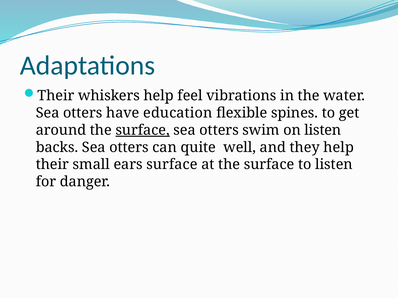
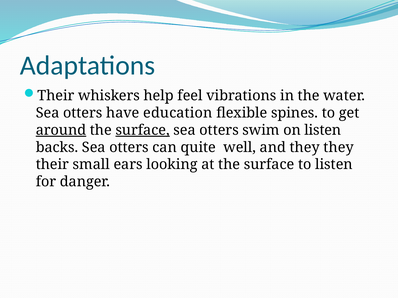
around underline: none -> present
they help: help -> they
ears surface: surface -> looking
